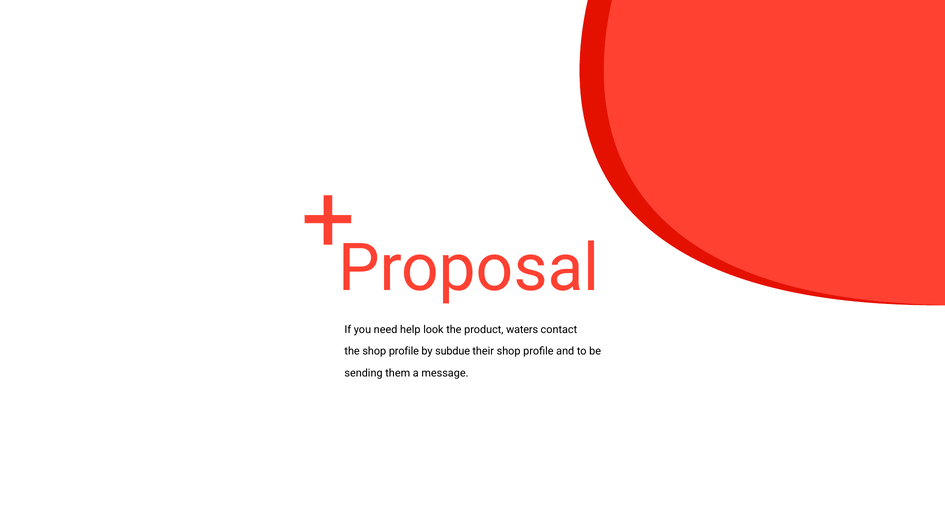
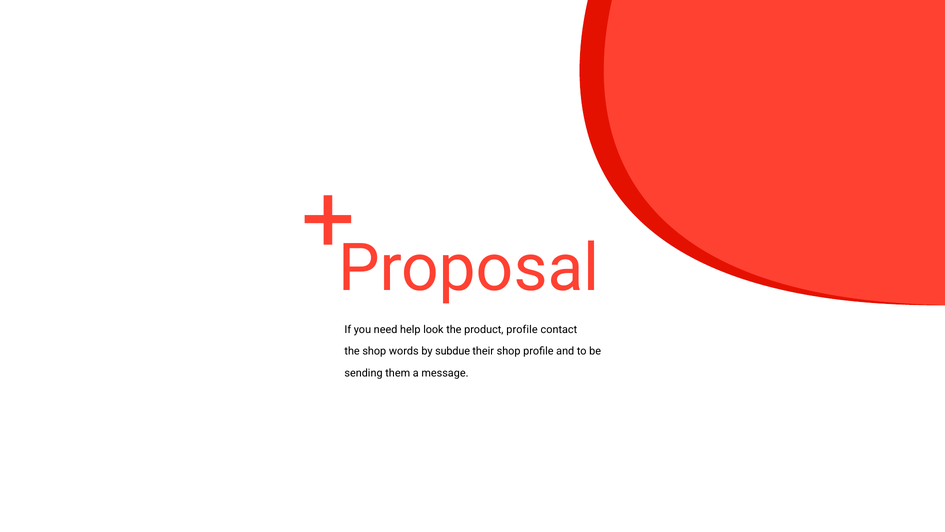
product waters: waters -> profile
the shop profile: profile -> words
